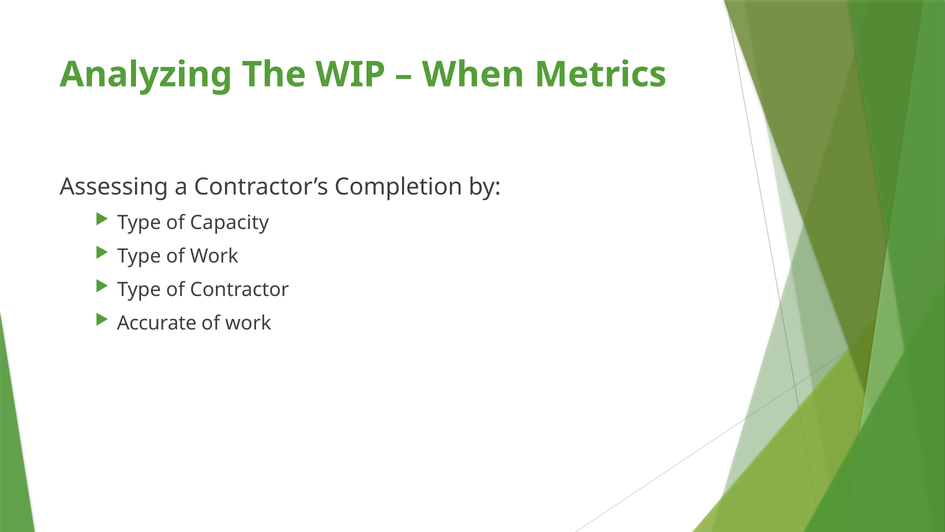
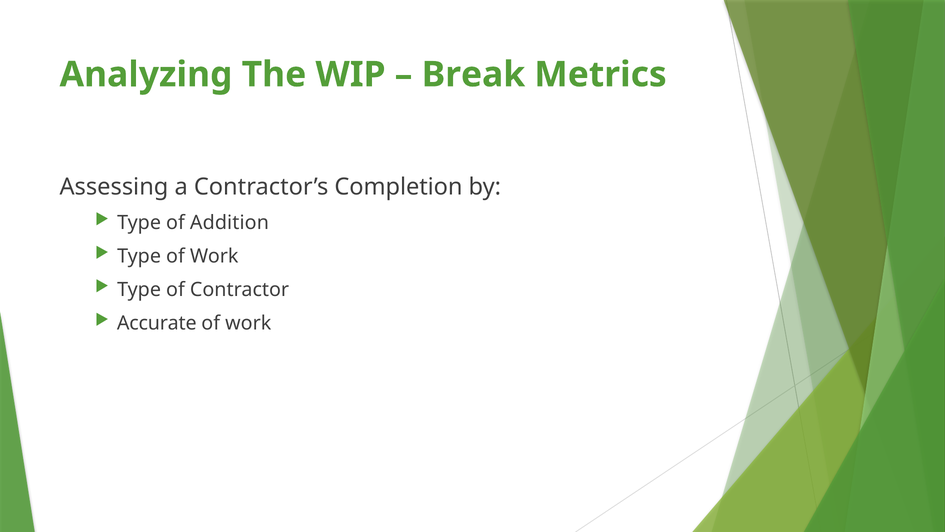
When: When -> Break
Capacity: Capacity -> Addition
